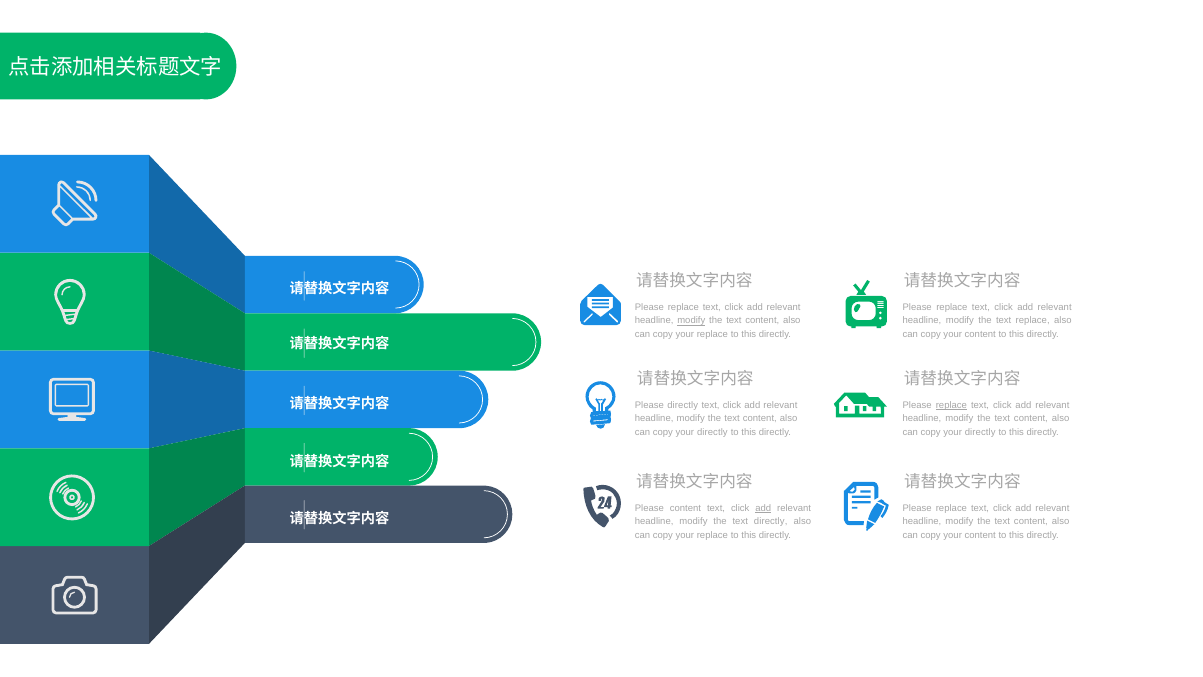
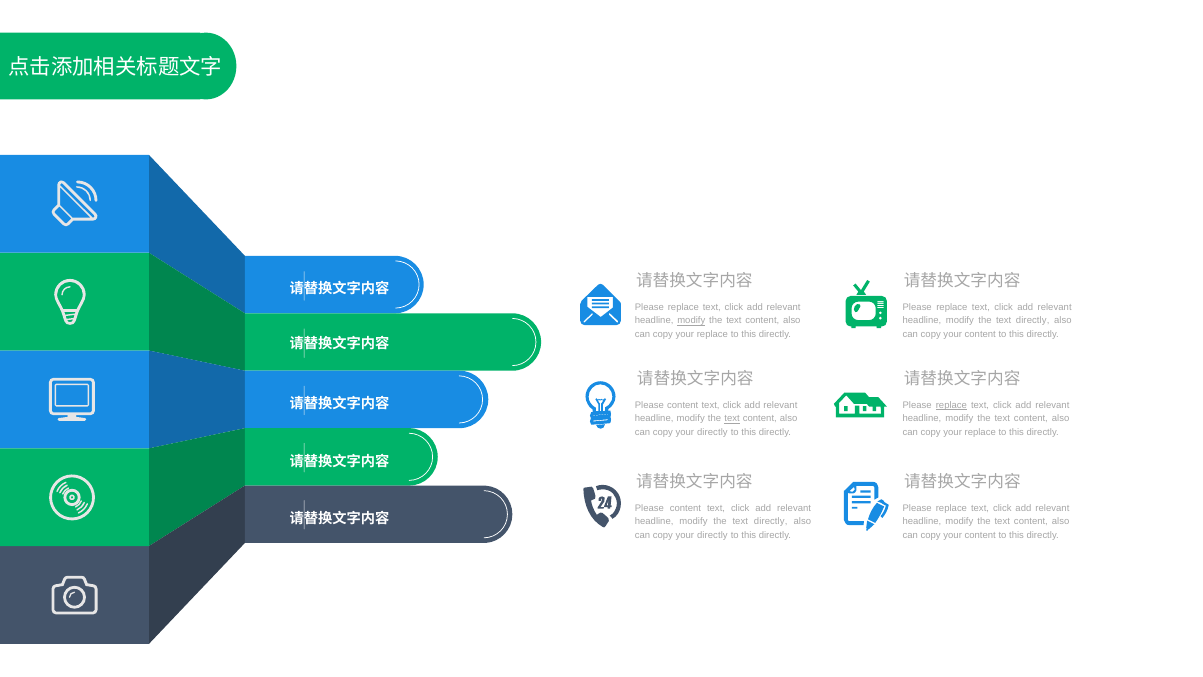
replace at (1033, 321): replace -> directly
directly at (683, 405): directly -> content
text at (732, 419) underline: none -> present
directly at (980, 432): directly -> replace
add at (763, 508) underline: present -> none
replace at (712, 535): replace -> directly
